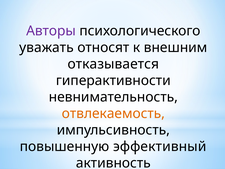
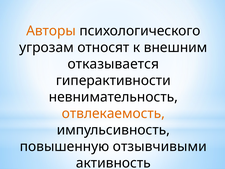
Авторы colour: purple -> orange
уважать: уважать -> угрозам
эффективный: эффективный -> отзывчивыми
